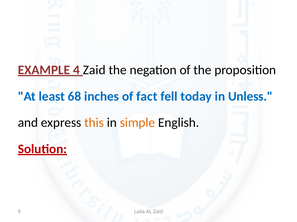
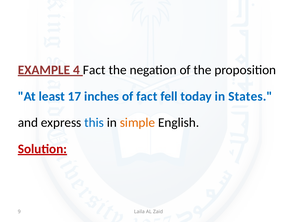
Zaid at (94, 70): Zaid -> Fact
68: 68 -> 17
Unless: Unless -> States
this colour: orange -> blue
